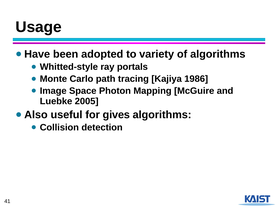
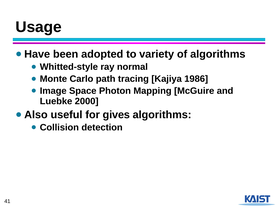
portals: portals -> normal
2005: 2005 -> 2000
